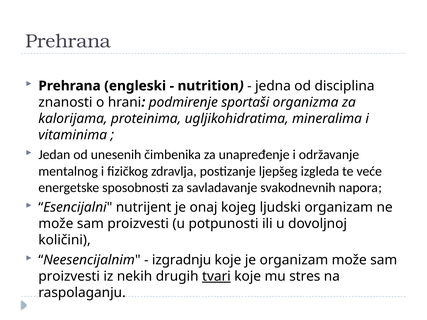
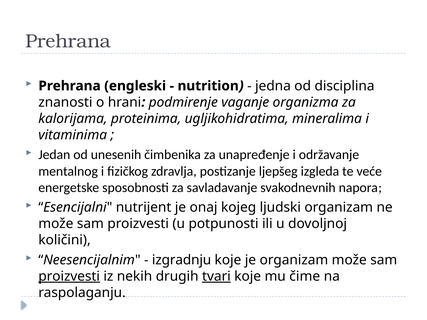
sportaši: sportaši -> vaganje
proizvesti at (69, 277) underline: none -> present
stres: stres -> čime
